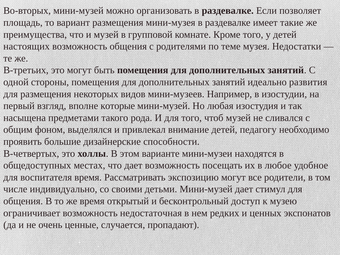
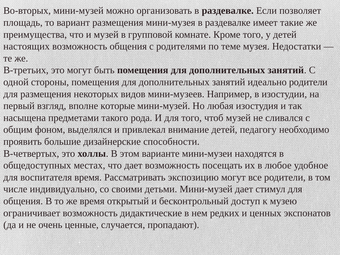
идеально развития: развития -> родители
недостаточная: недостаточная -> дидактические
